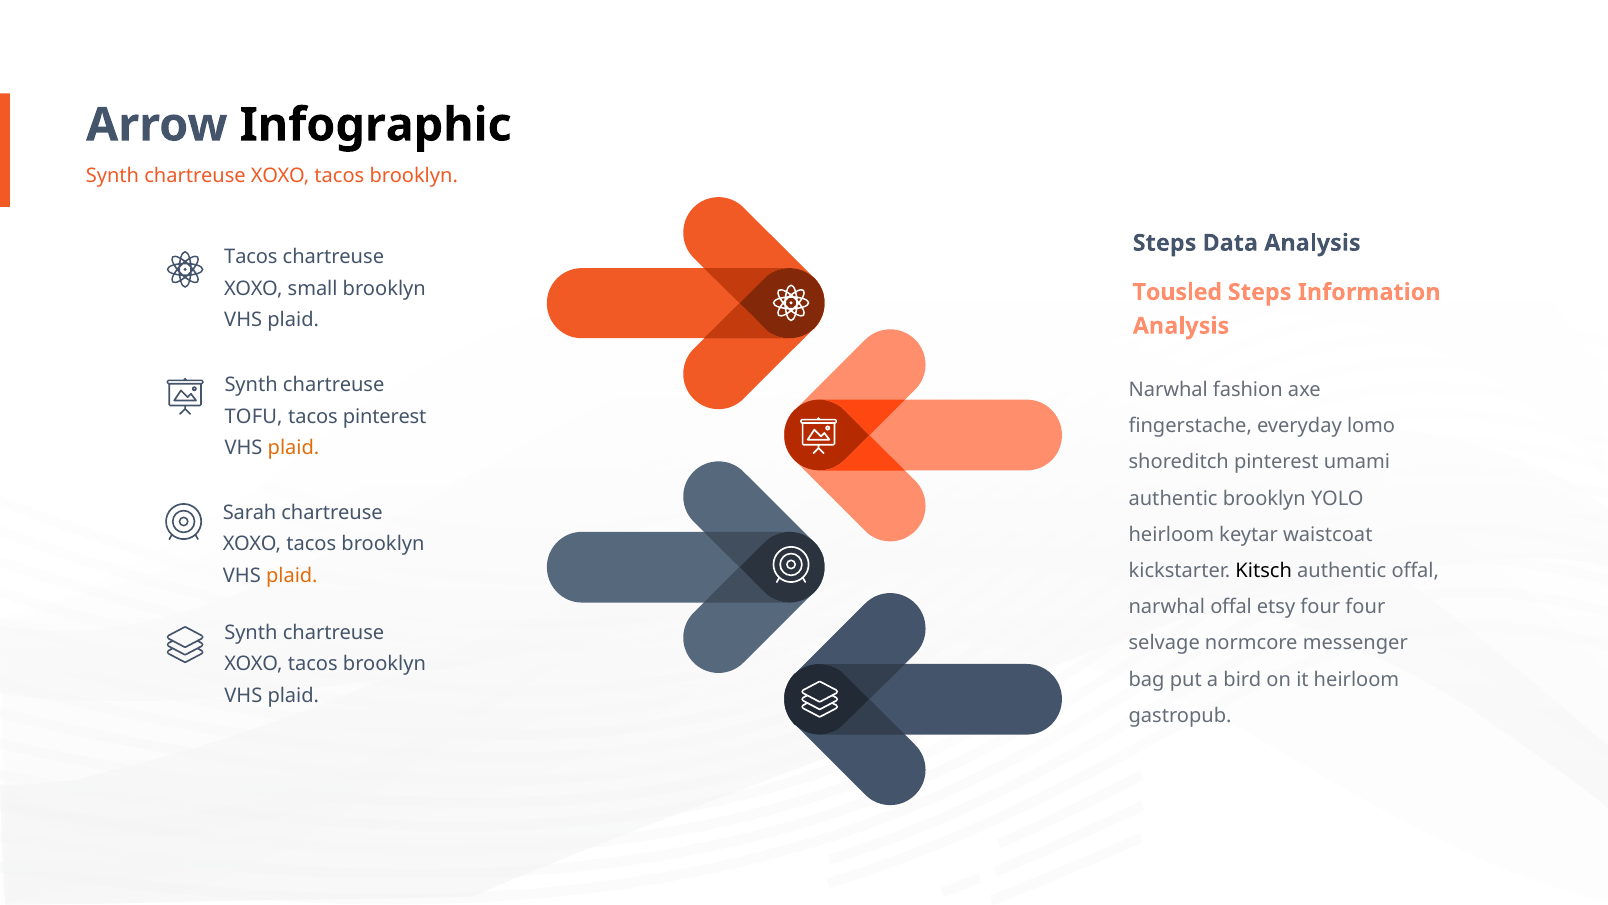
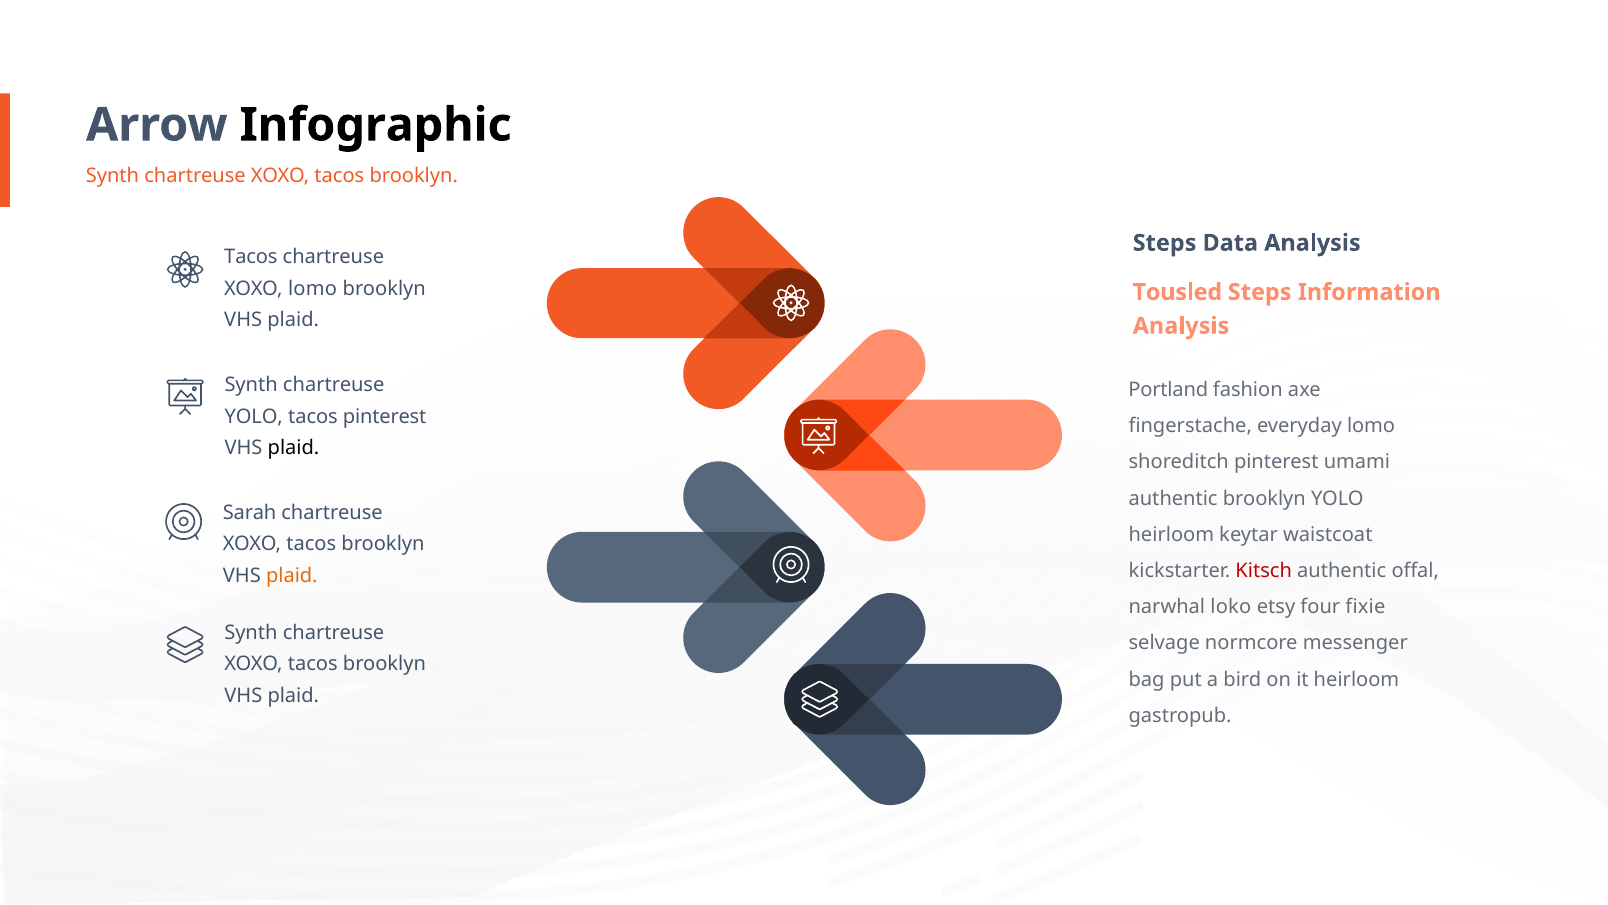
XOXO small: small -> lomo
Narwhal at (1168, 390): Narwhal -> Portland
TOFU at (254, 416): TOFU -> YOLO
plaid at (293, 448) colour: orange -> black
Kitsch colour: black -> red
narwhal offal: offal -> loko
four four: four -> fixie
